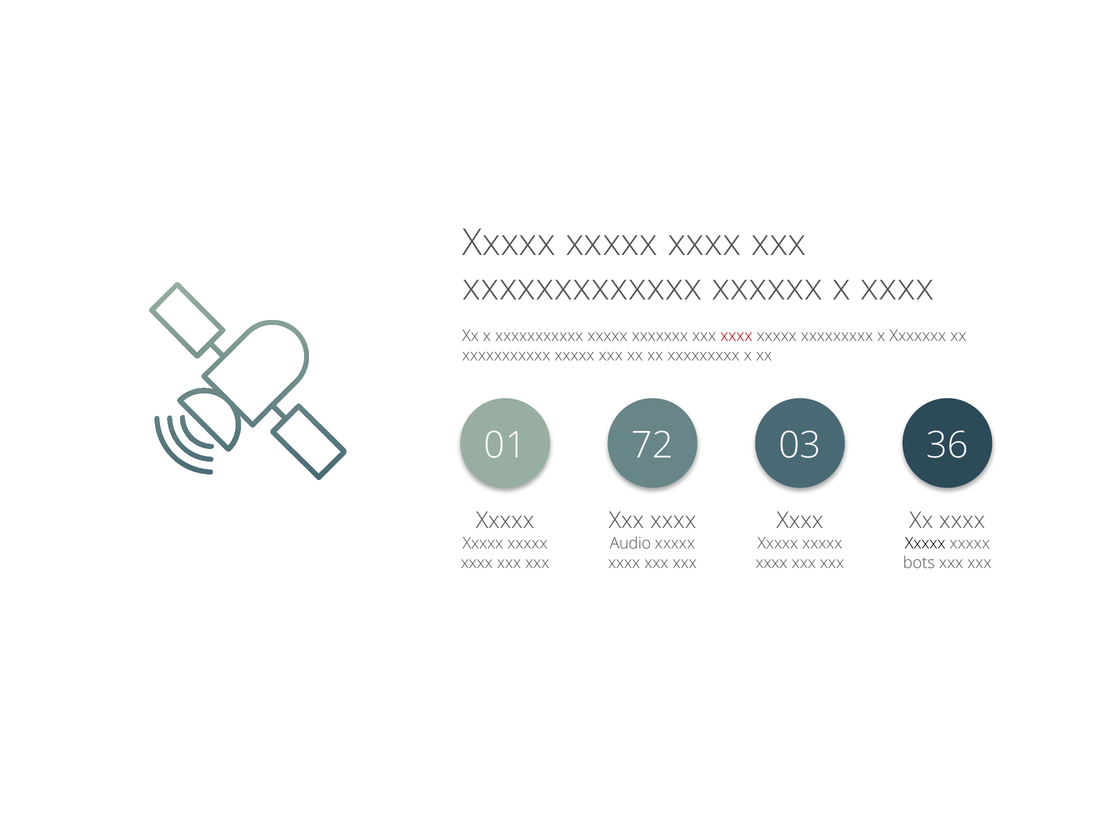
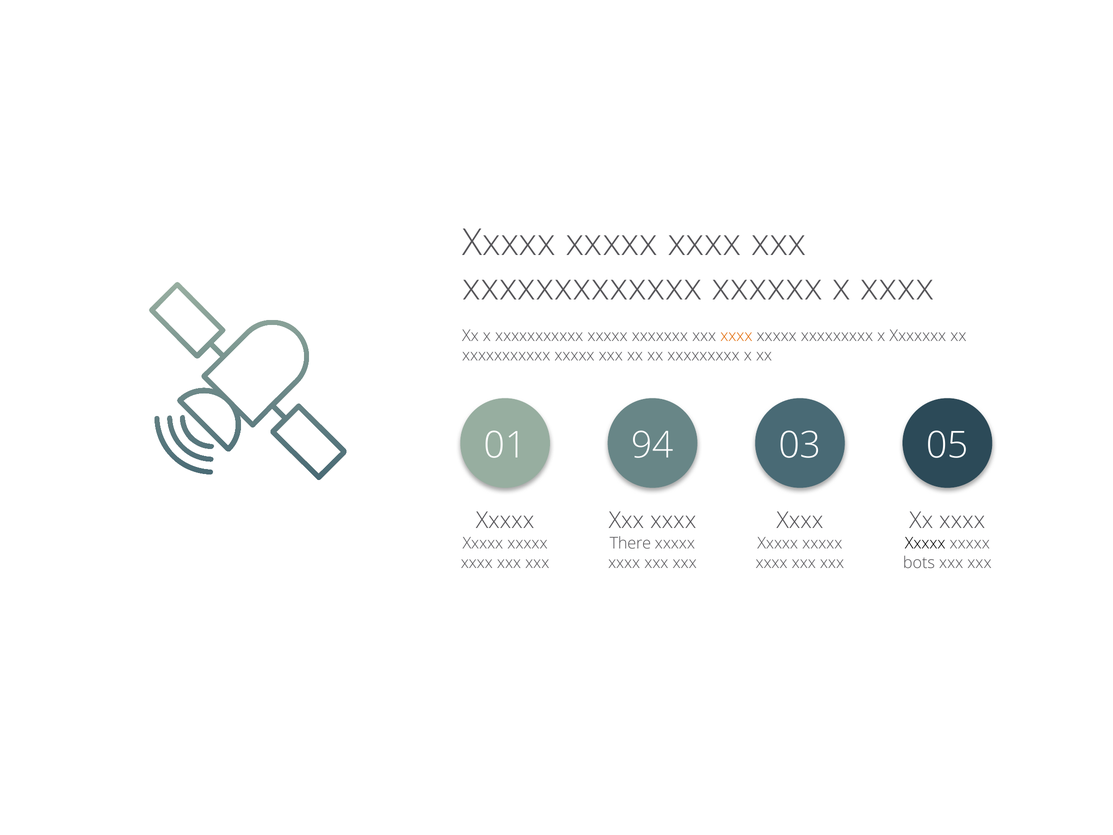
xxxx at (736, 336) colour: red -> orange
72: 72 -> 94
36: 36 -> 05
Audio: Audio -> There
